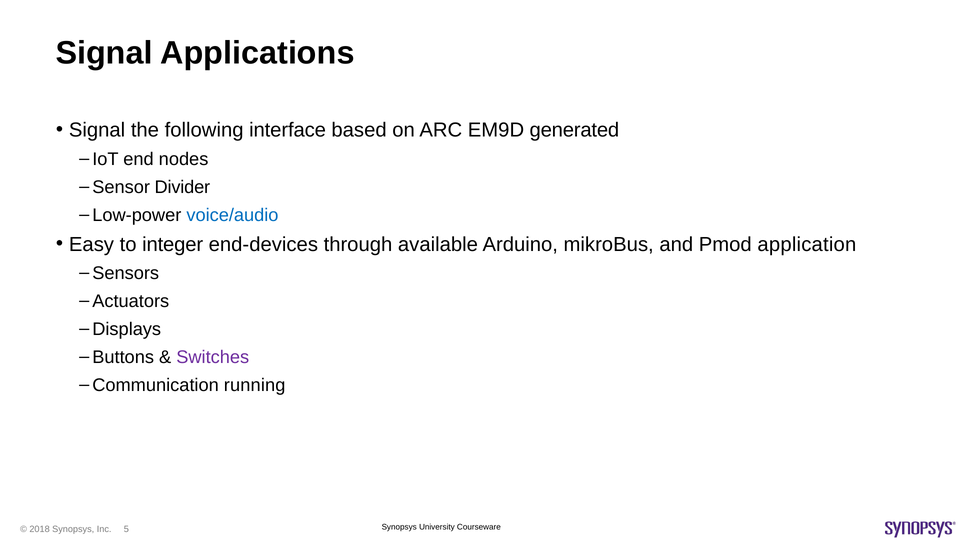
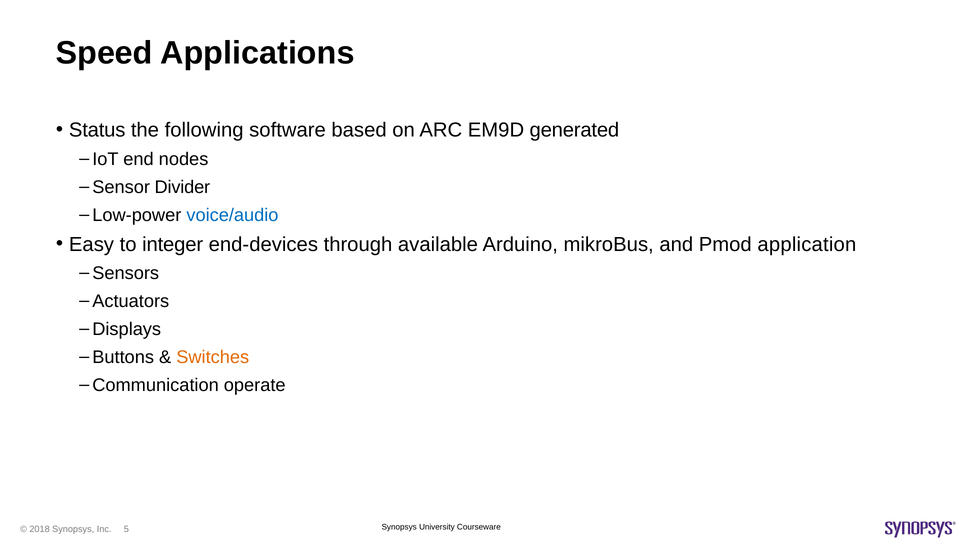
Signal at (104, 53): Signal -> Speed
Signal at (97, 130): Signal -> Status
interface: interface -> software
Switches colour: purple -> orange
running: running -> operate
